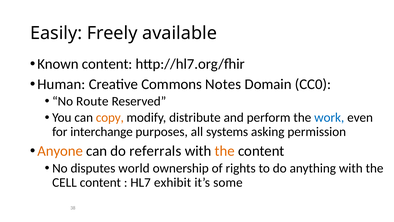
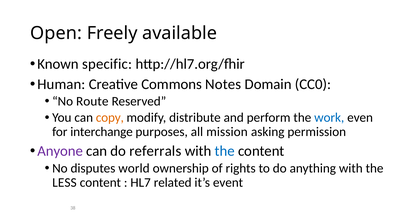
Easily: Easily -> Open
Known content: content -> specific
systems: systems -> mission
Anyone colour: orange -> purple
the at (225, 151) colour: orange -> blue
CELL: CELL -> LESS
exhibit: exhibit -> related
some: some -> event
